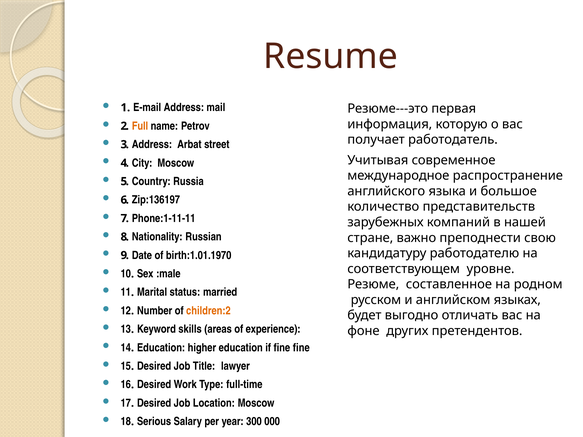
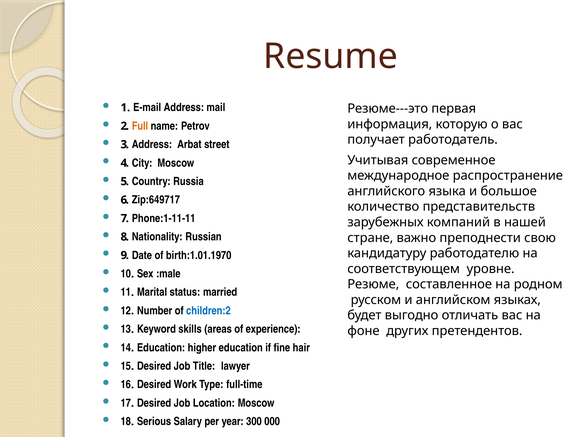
Zip:136197: Zip:136197 -> Zip:649717
children:2 colour: orange -> blue
fine fine: fine -> hair
